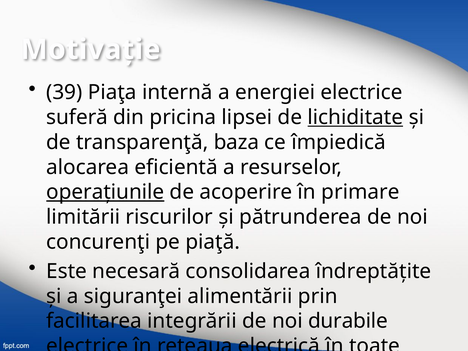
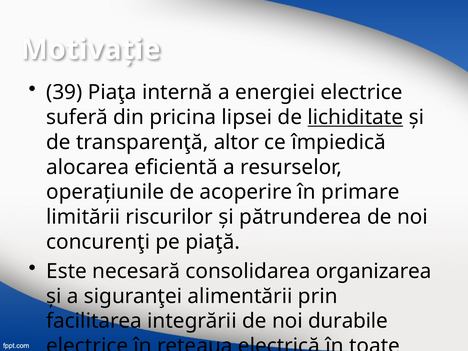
baza: baza -> altor
operaţiunile underline: present -> none
îndreptăţite: îndreptăţite -> organizarea
